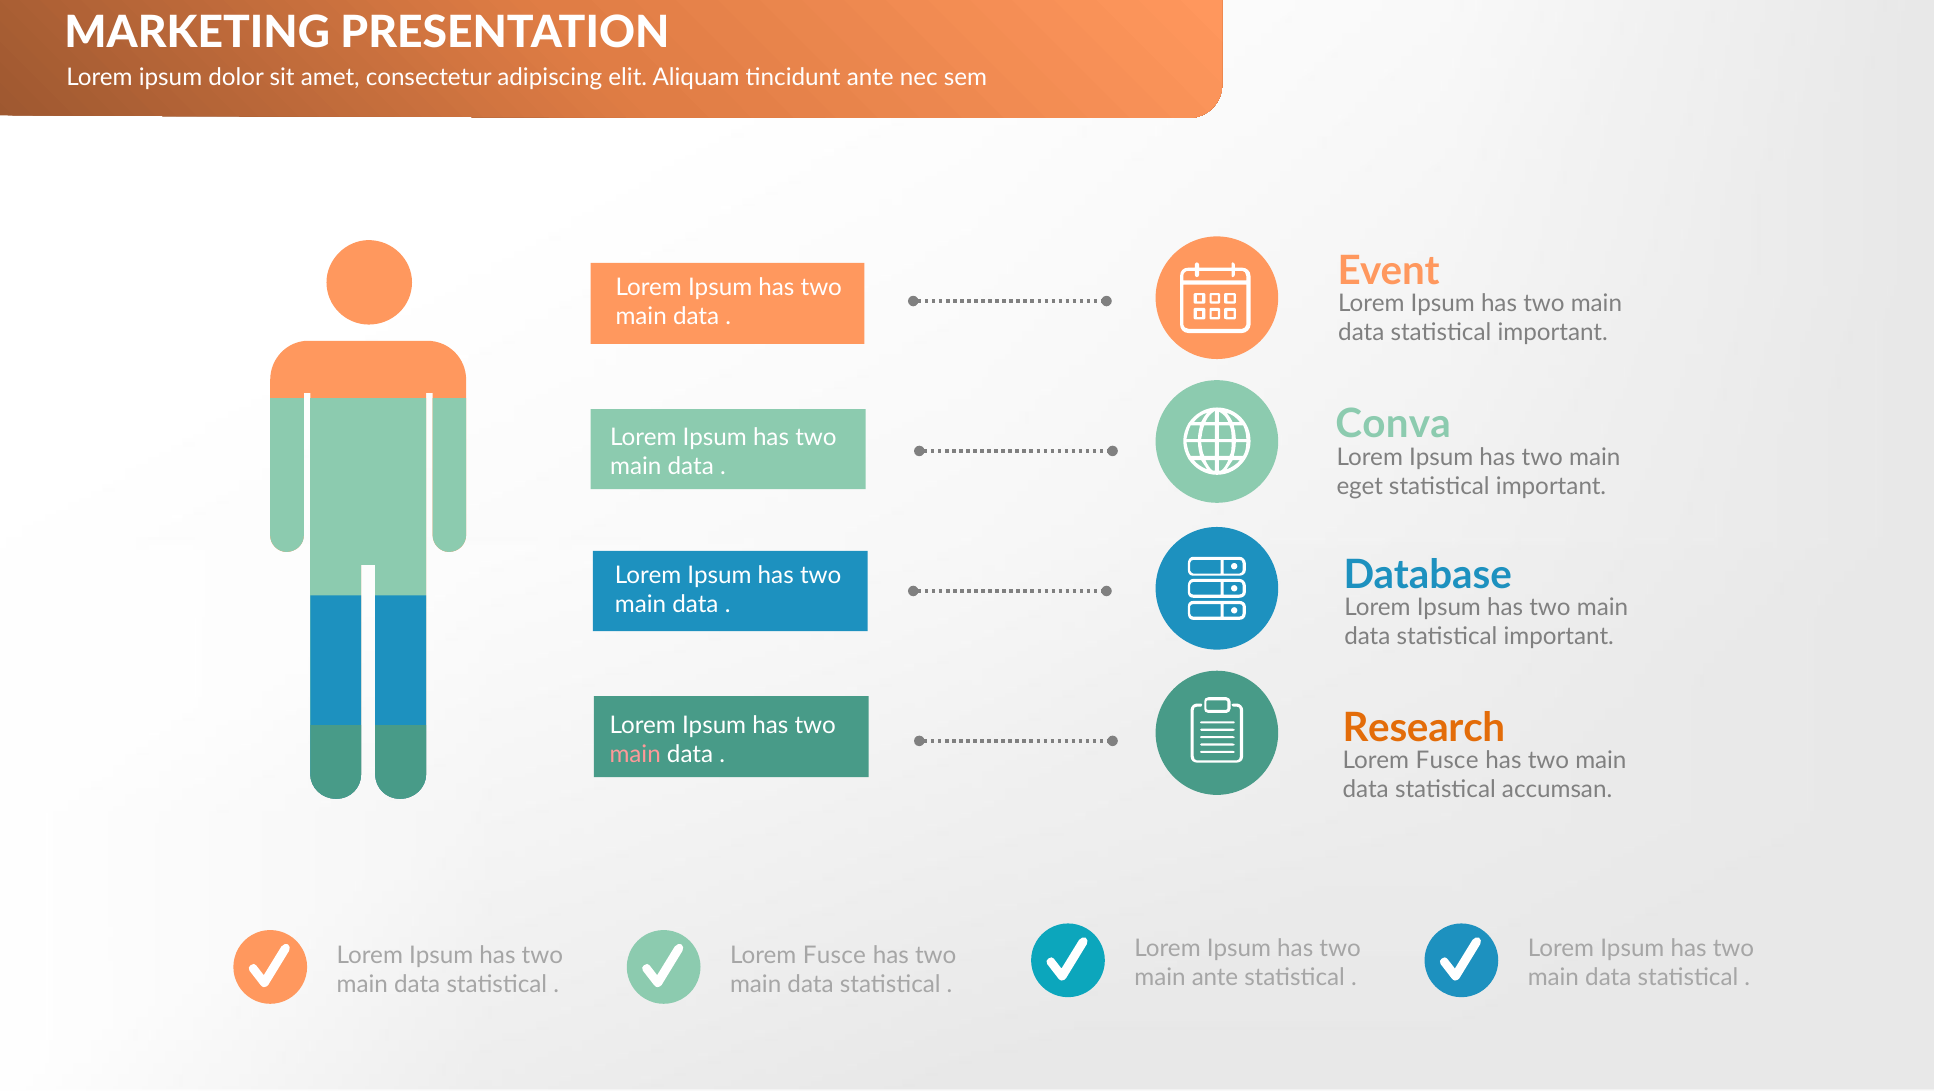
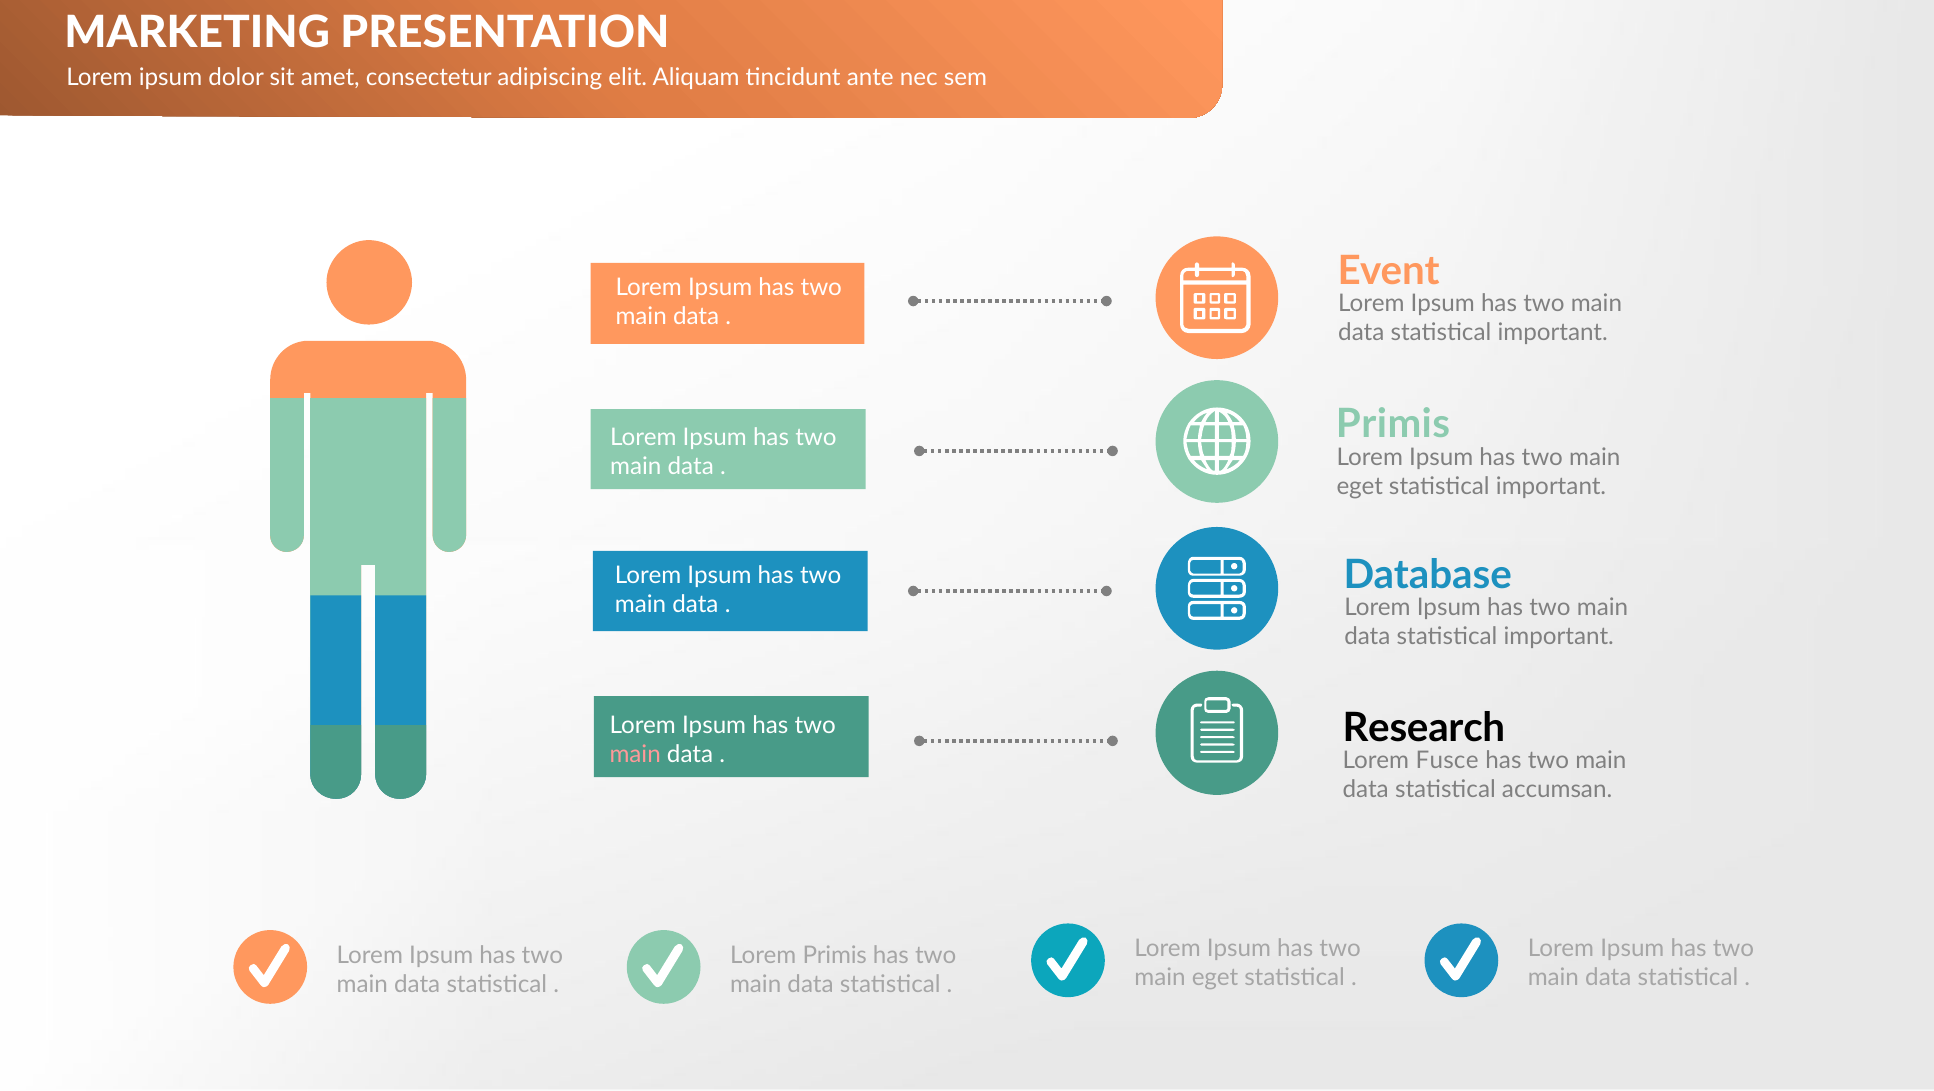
Conva at (1393, 424): Conva -> Primis
Research colour: orange -> black
Fusce at (834, 955): Fusce -> Primis
ante at (1215, 977): ante -> eget
